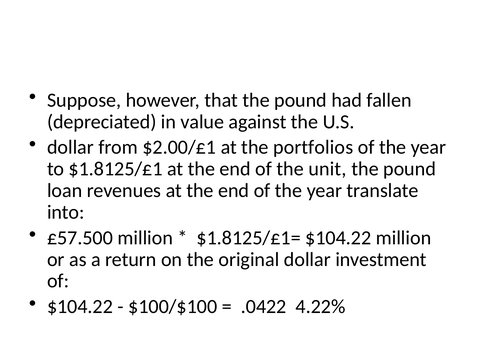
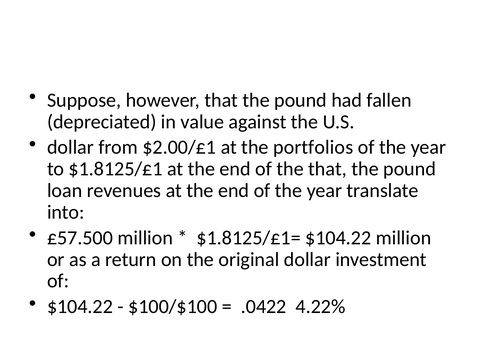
the unit: unit -> that
